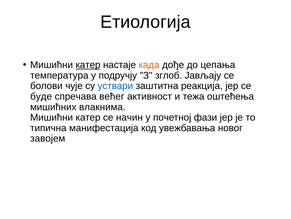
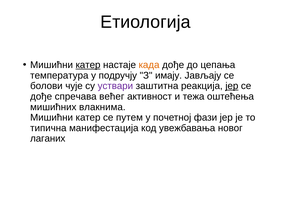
зглоб: зглоб -> имају
уствари colour: blue -> purple
јер at (232, 86) underline: none -> present
буде at (41, 96): буде -> дође
начин: начин -> путем
завојем: завојем -> лаганих
